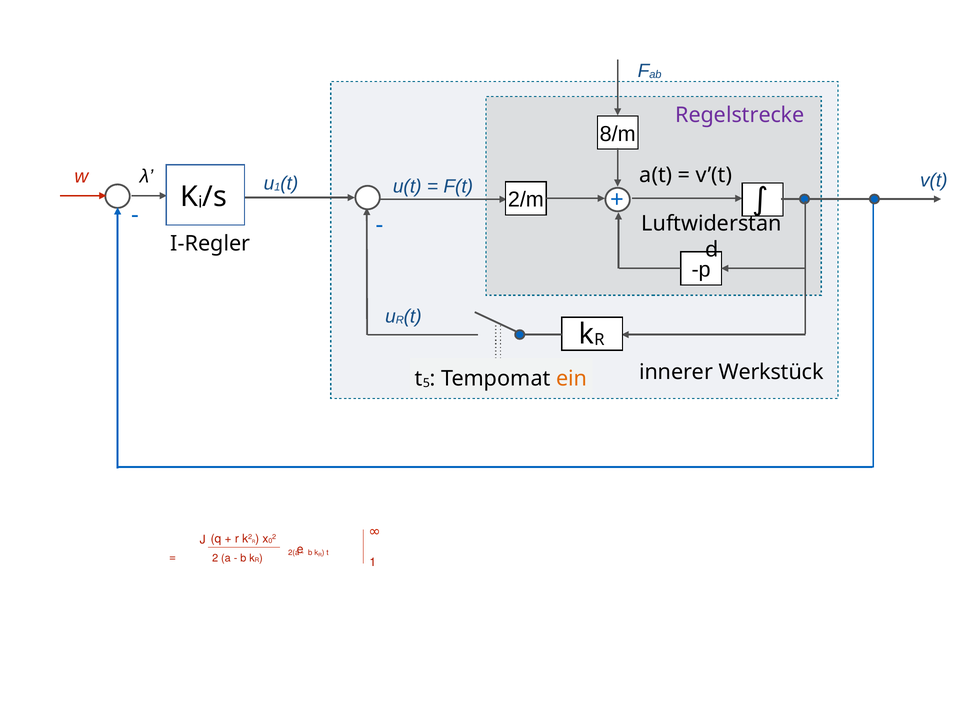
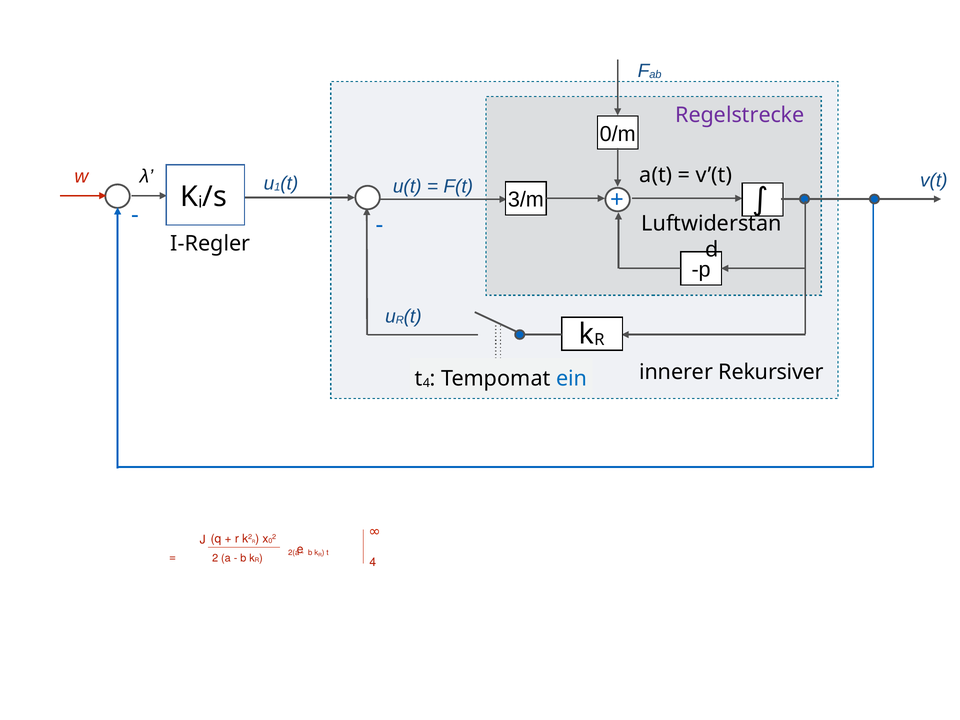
8/m: 8/m -> 0/m
2/m: 2/m -> 3/m
t 5: 5 -> 4
ein colour: orange -> blue
Werkstück: Werkstück -> Rekursiver
1 at (373, 563): 1 -> 4
